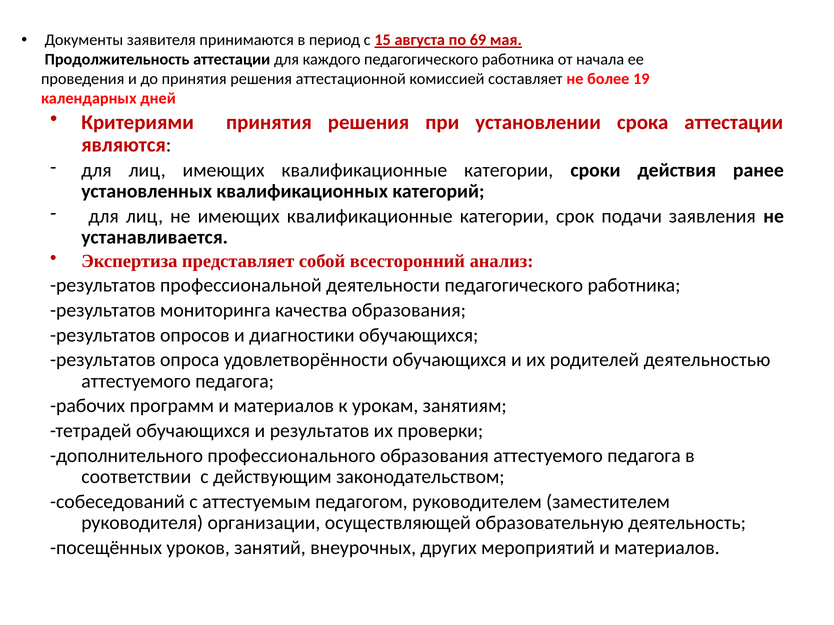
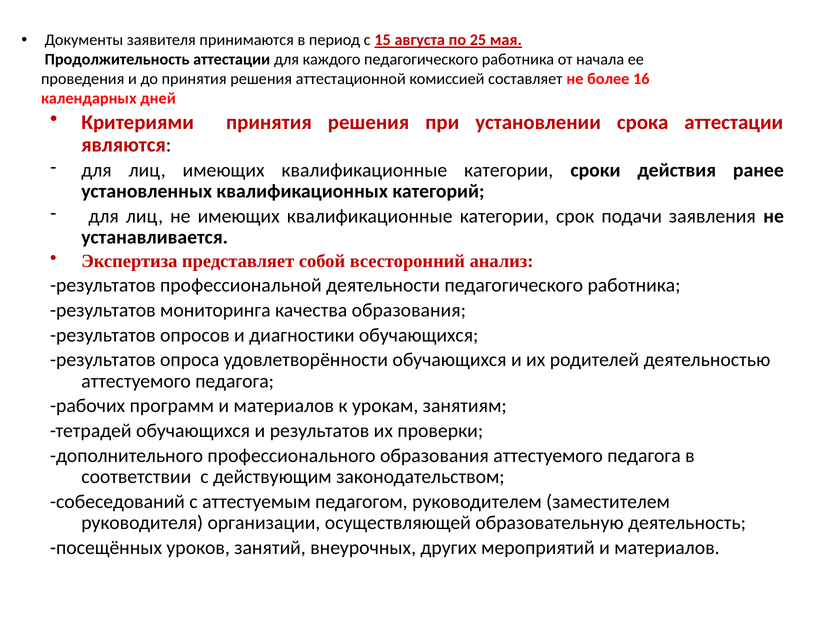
69: 69 -> 25
19: 19 -> 16
